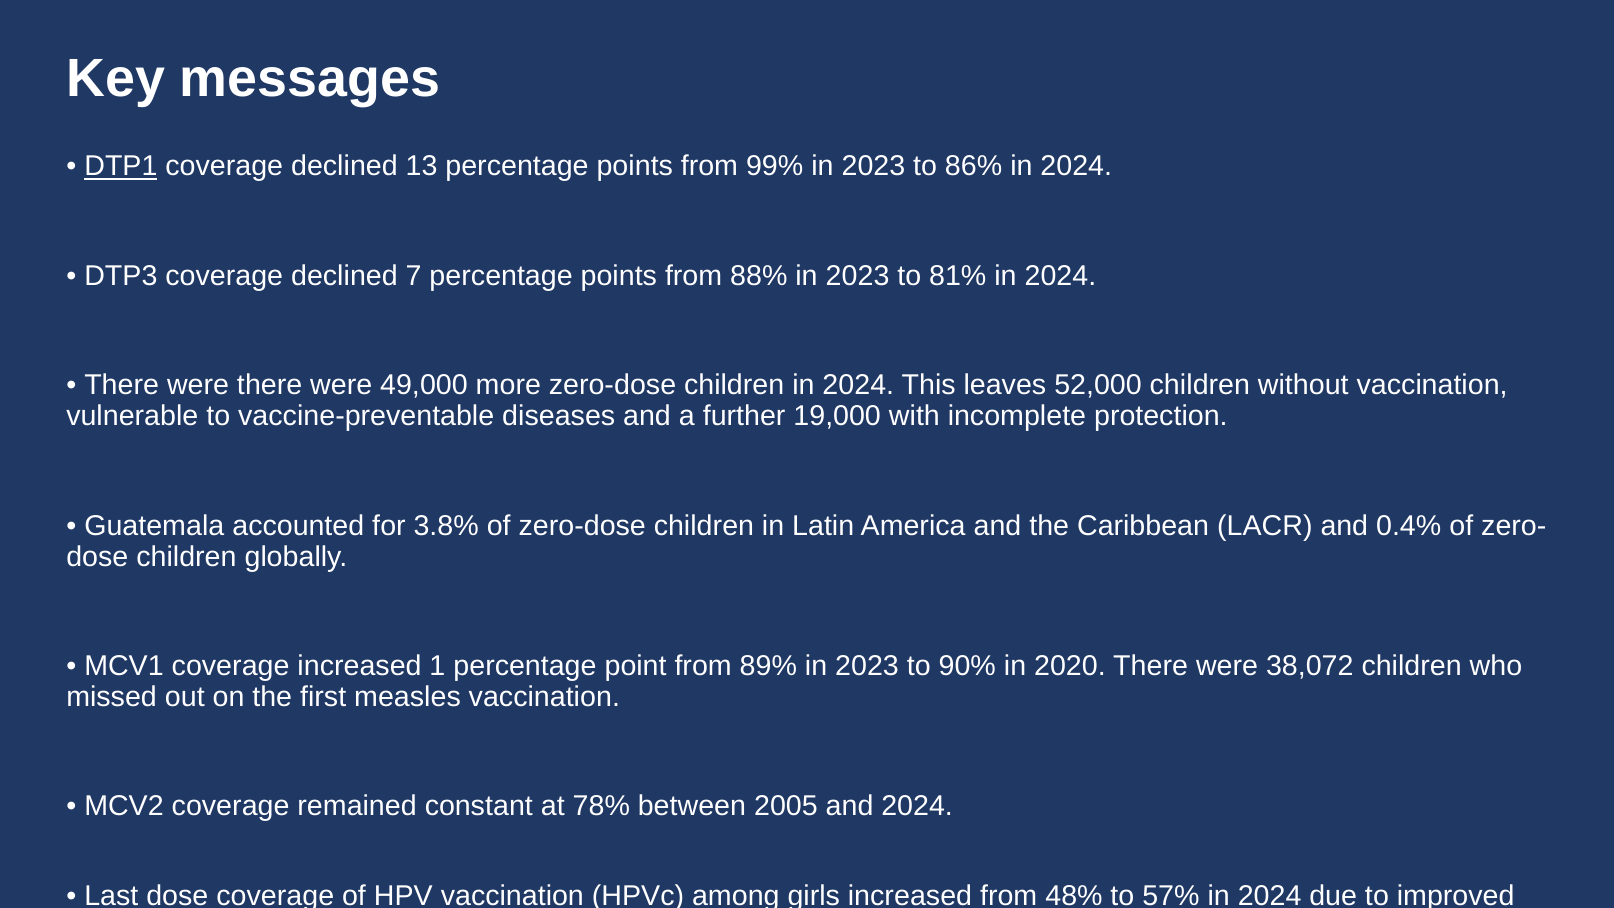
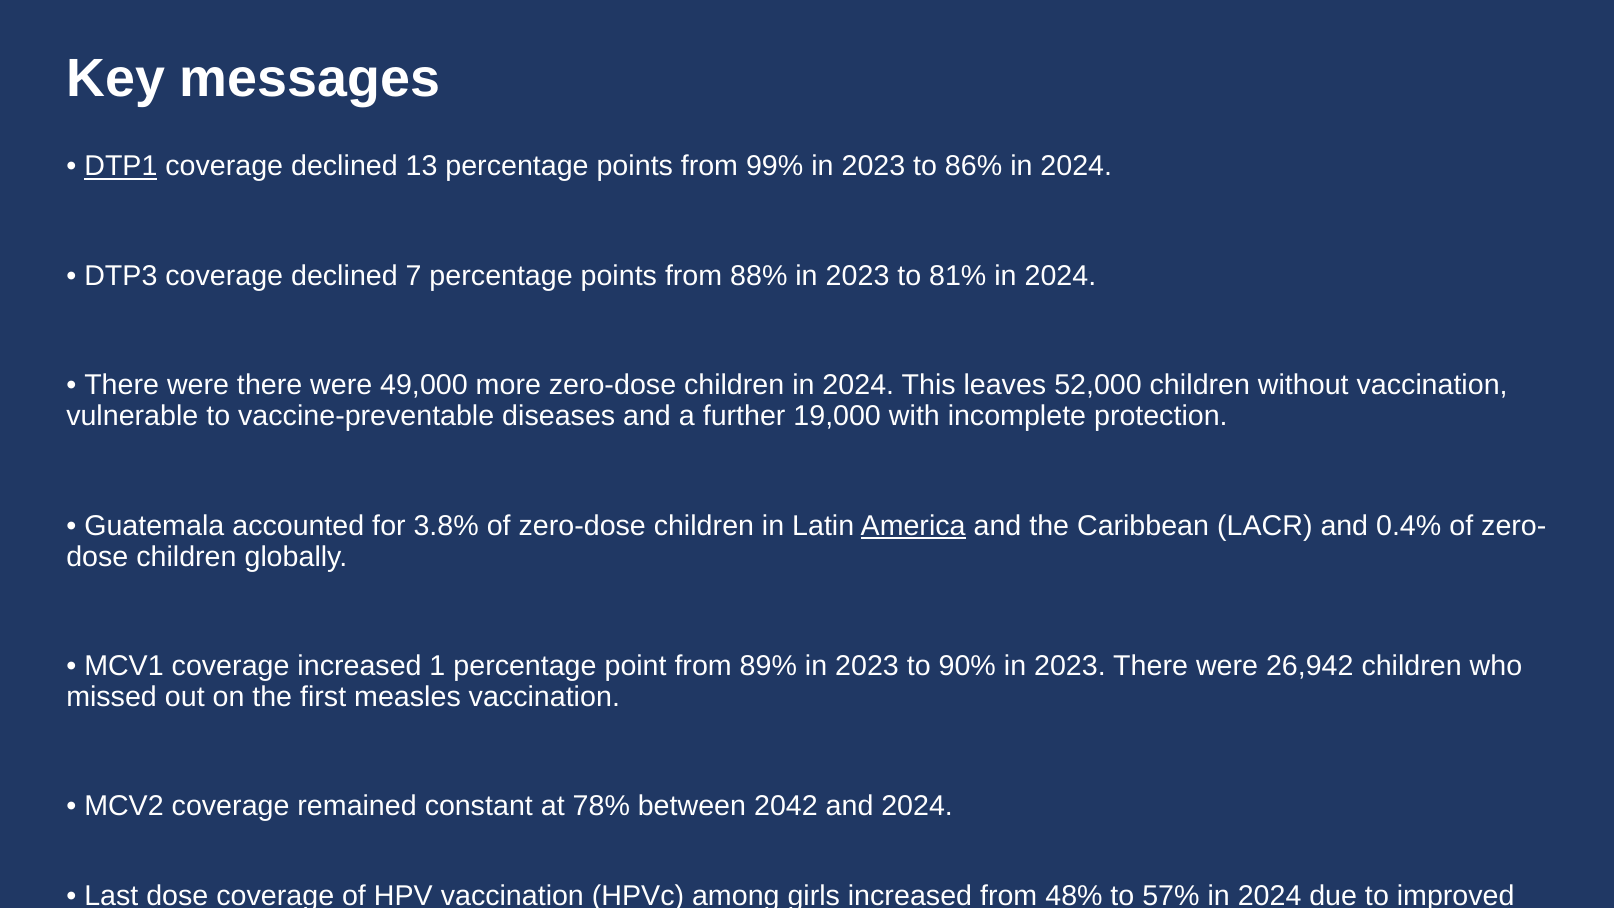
America underline: none -> present
90% in 2020: 2020 -> 2023
38,072: 38,072 -> 26,942
2005: 2005 -> 2042
